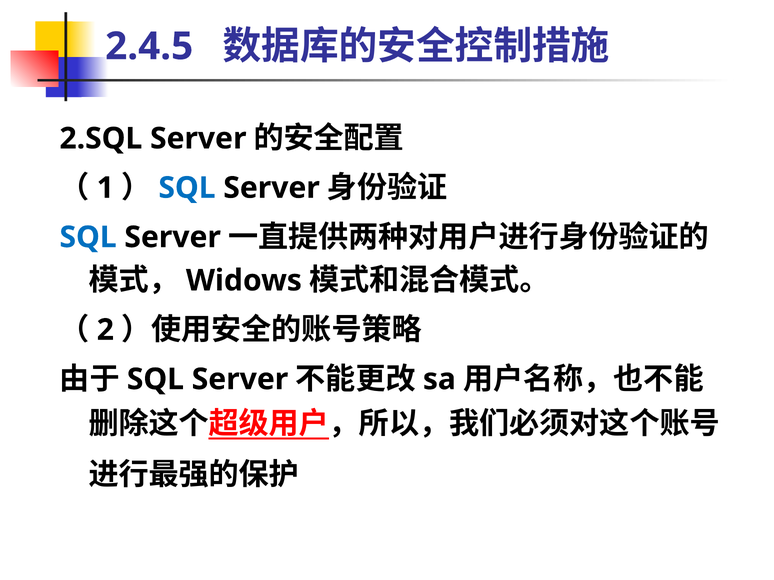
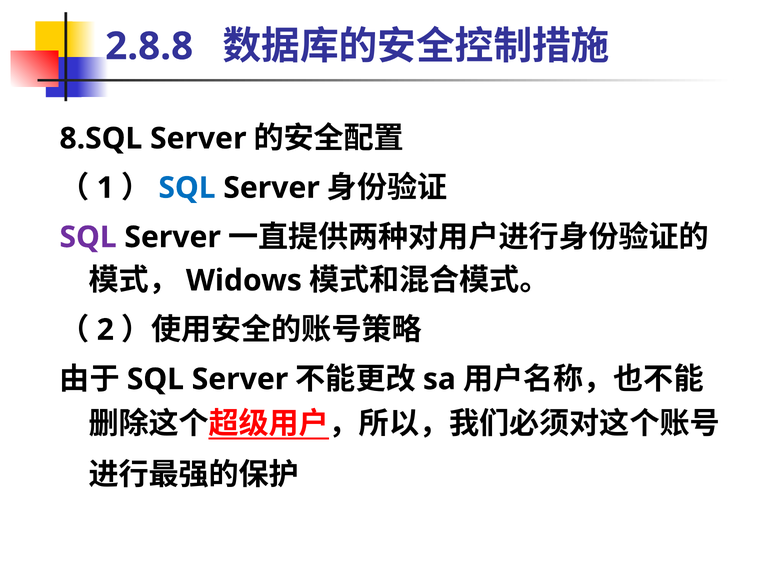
2.4.5: 2.4.5 -> 2.8.8
2.SQL: 2.SQL -> 8.SQL
SQL at (88, 237) colour: blue -> purple
